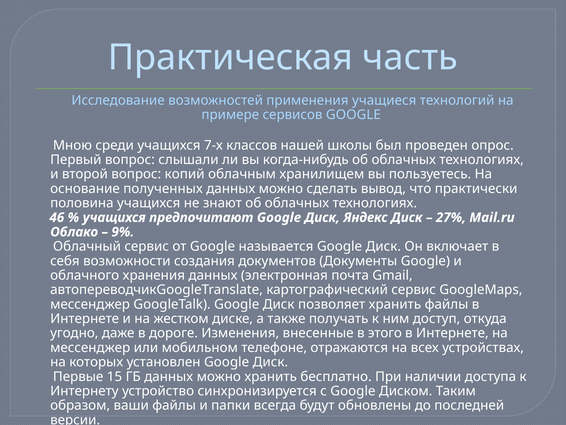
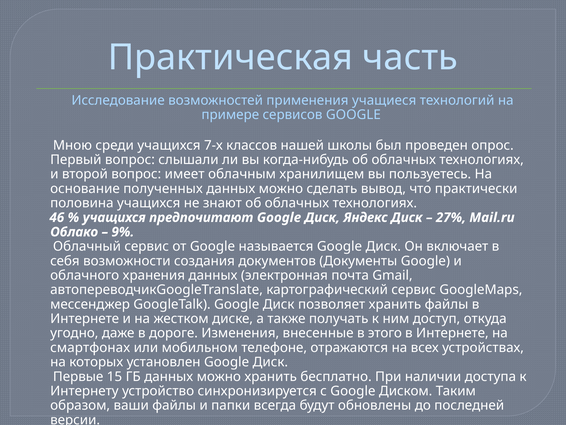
копий: копий -> имеет
мессенджер at (90, 347): мессенджер -> смартфонах
